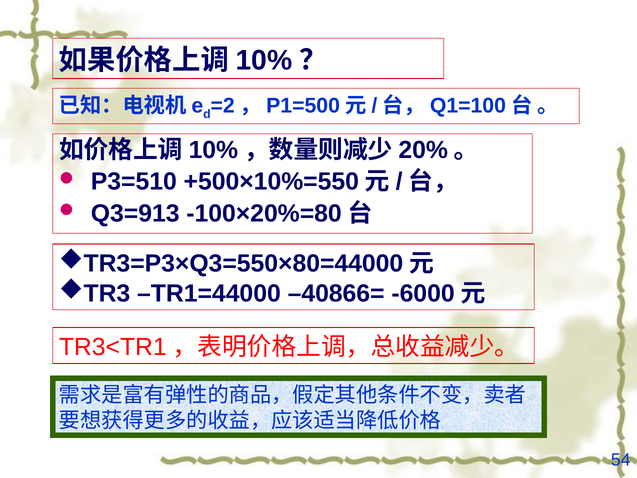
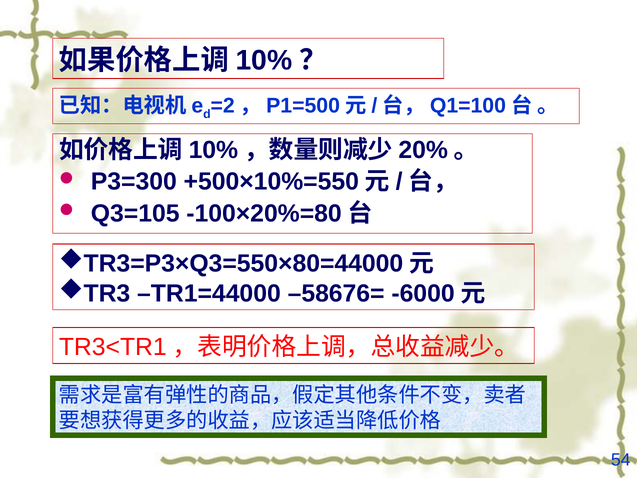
P3=510: P3=510 -> P3=300
Q3=913: Q3=913 -> Q3=105
–40866=: –40866= -> –58676=
